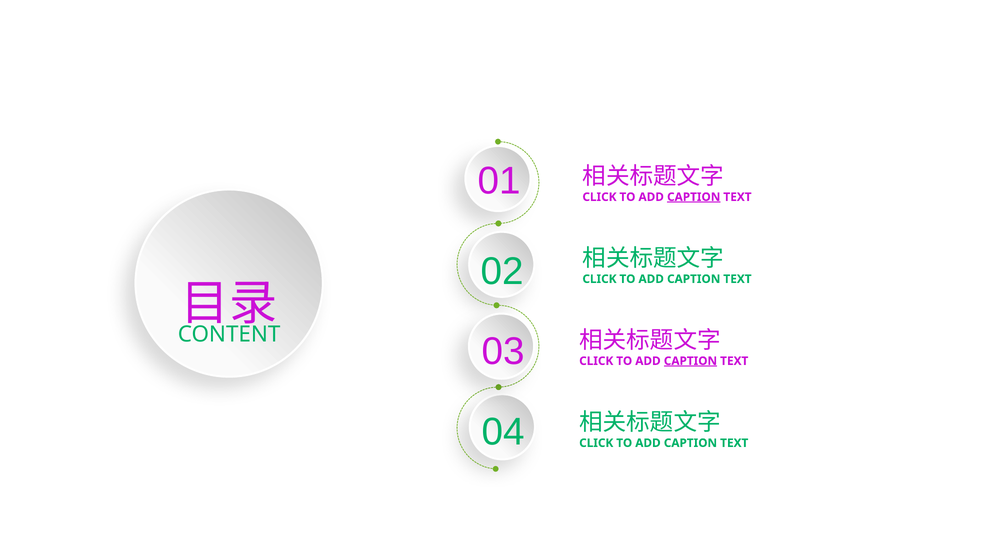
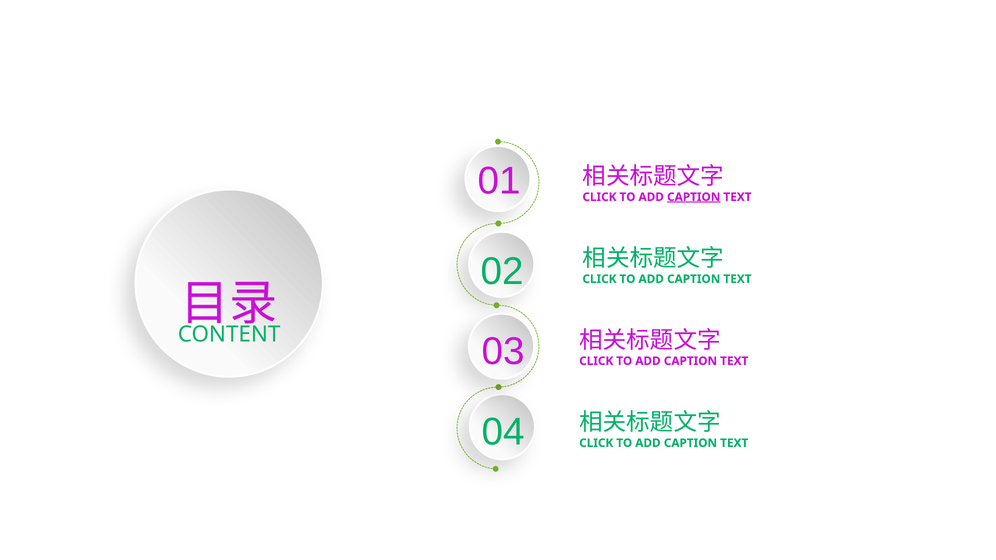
CAPTION at (690, 361) underline: present -> none
